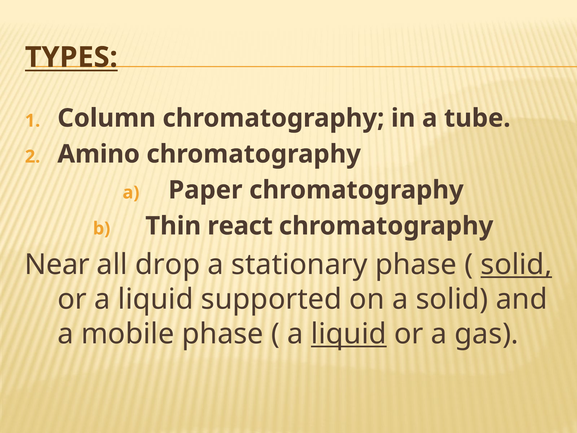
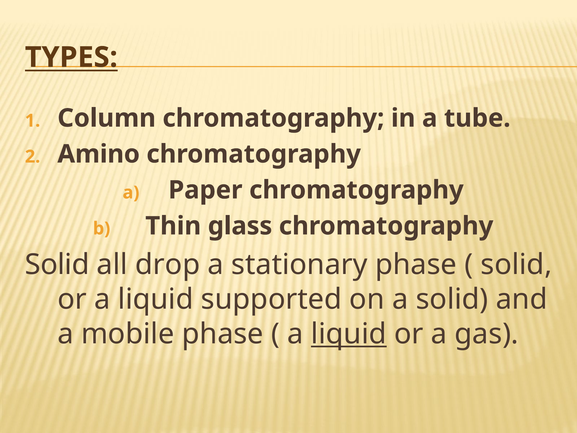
react: react -> glass
Near at (57, 265): Near -> Solid
solid at (516, 265) underline: present -> none
